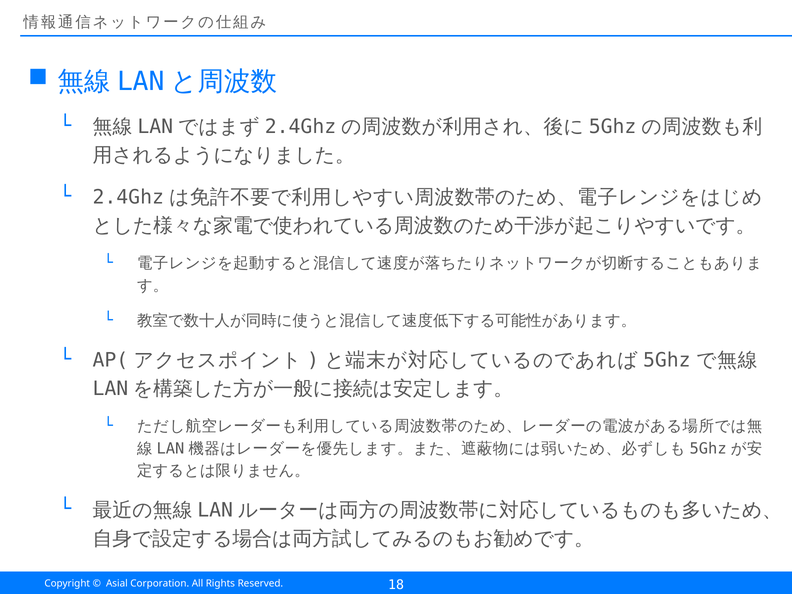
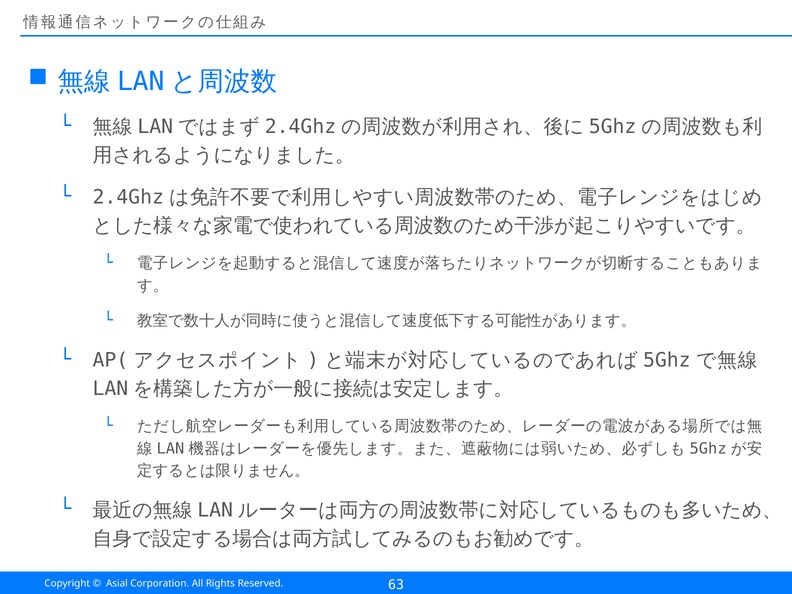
18: 18 -> 63
